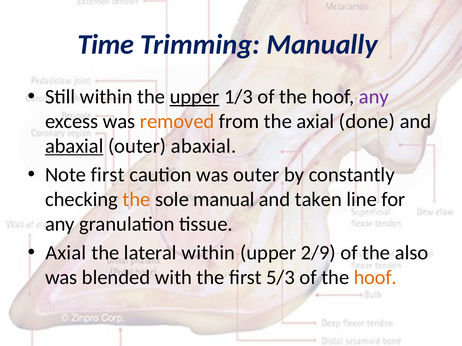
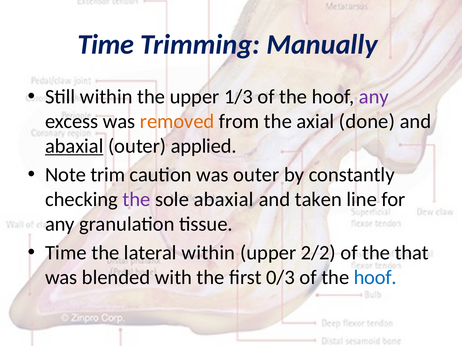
upper at (195, 97) underline: present -> none
outer abaxial: abaxial -> applied
Note first: first -> trim
the at (136, 200) colour: orange -> purple
sole manual: manual -> abaxial
Axial at (66, 253): Axial -> Time
2/9: 2/9 -> 2/2
also: also -> that
5/3: 5/3 -> 0/3
hoof at (375, 278) colour: orange -> blue
